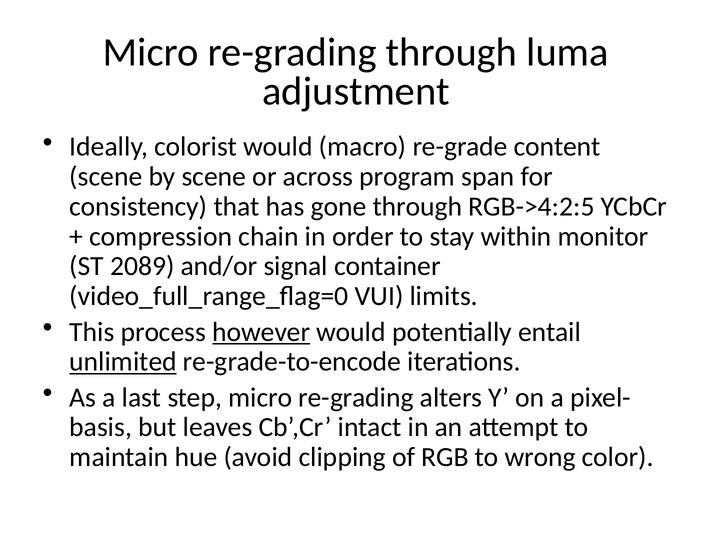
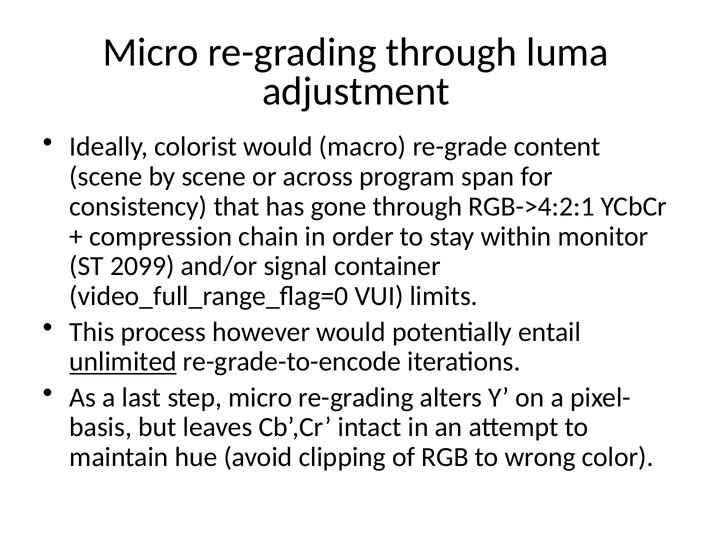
RGB->4:2:5: RGB->4:2:5 -> RGB->4:2:1
2089: 2089 -> 2099
however underline: present -> none
